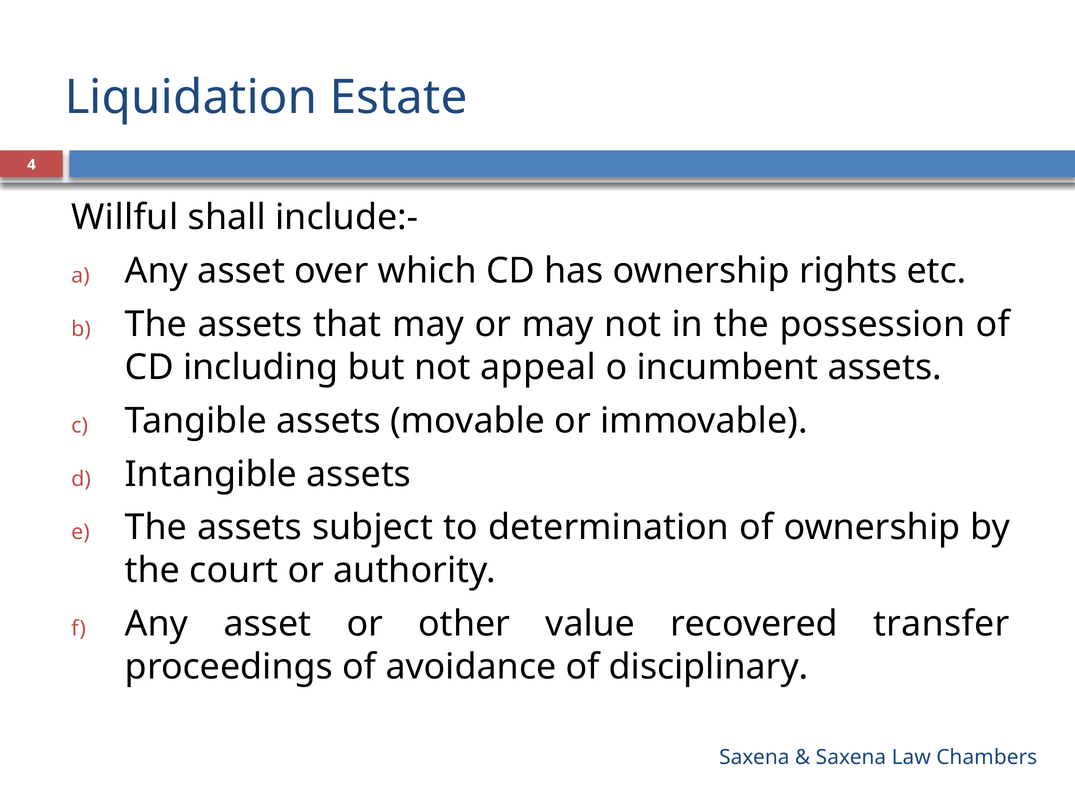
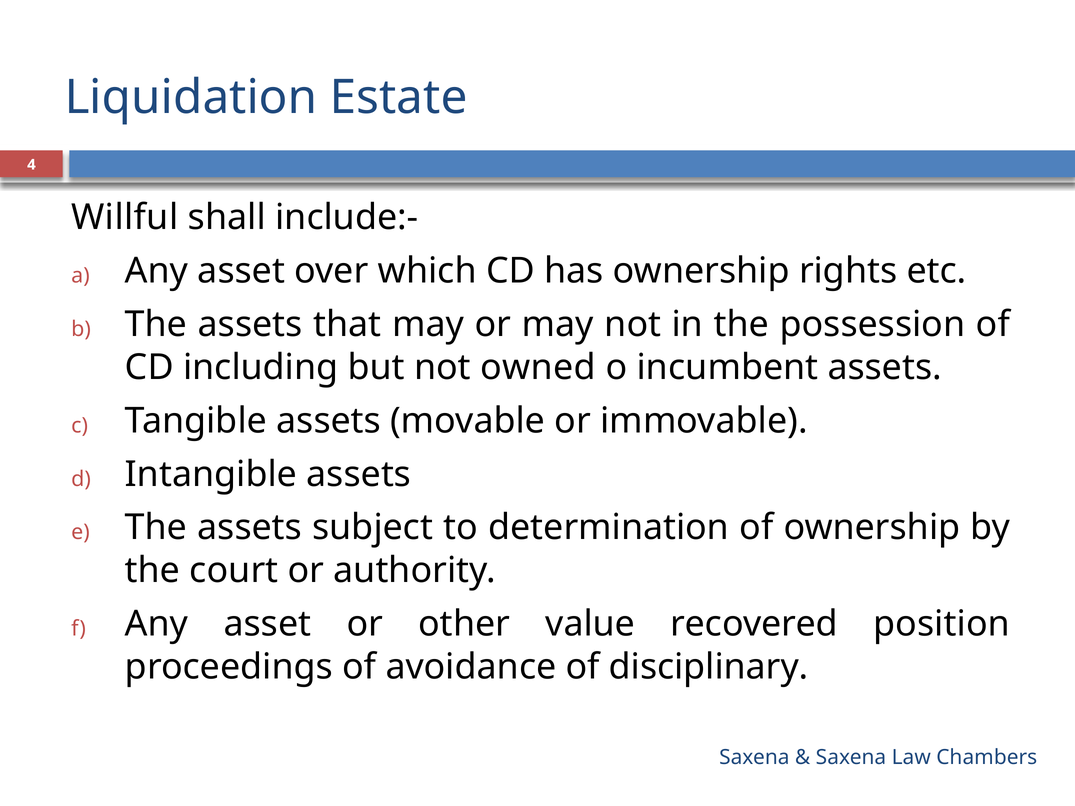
appeal: appeal -> owned
transfer: transfer -> position
